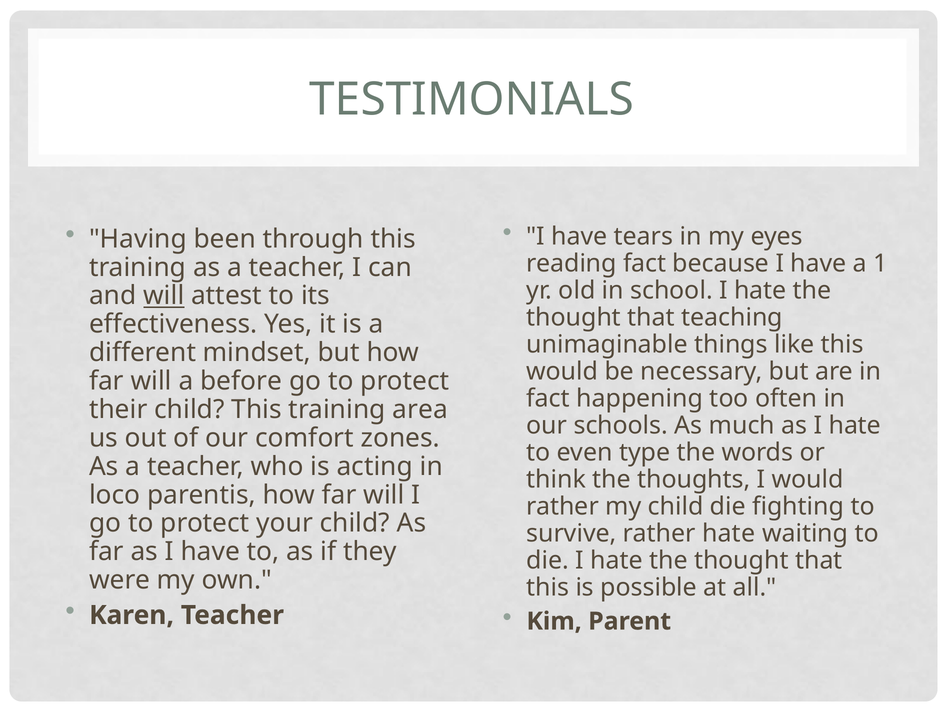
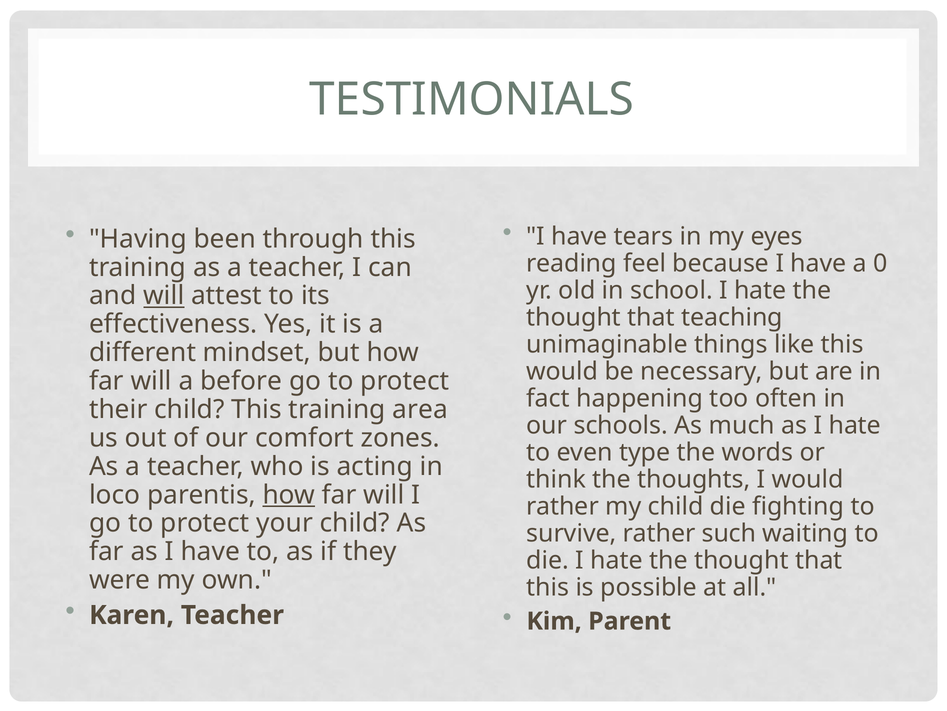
reading fact: fact -> feel
1: 1 -> 0
how at (289, 494) underline: none -> present
rather hate: hate -> such
